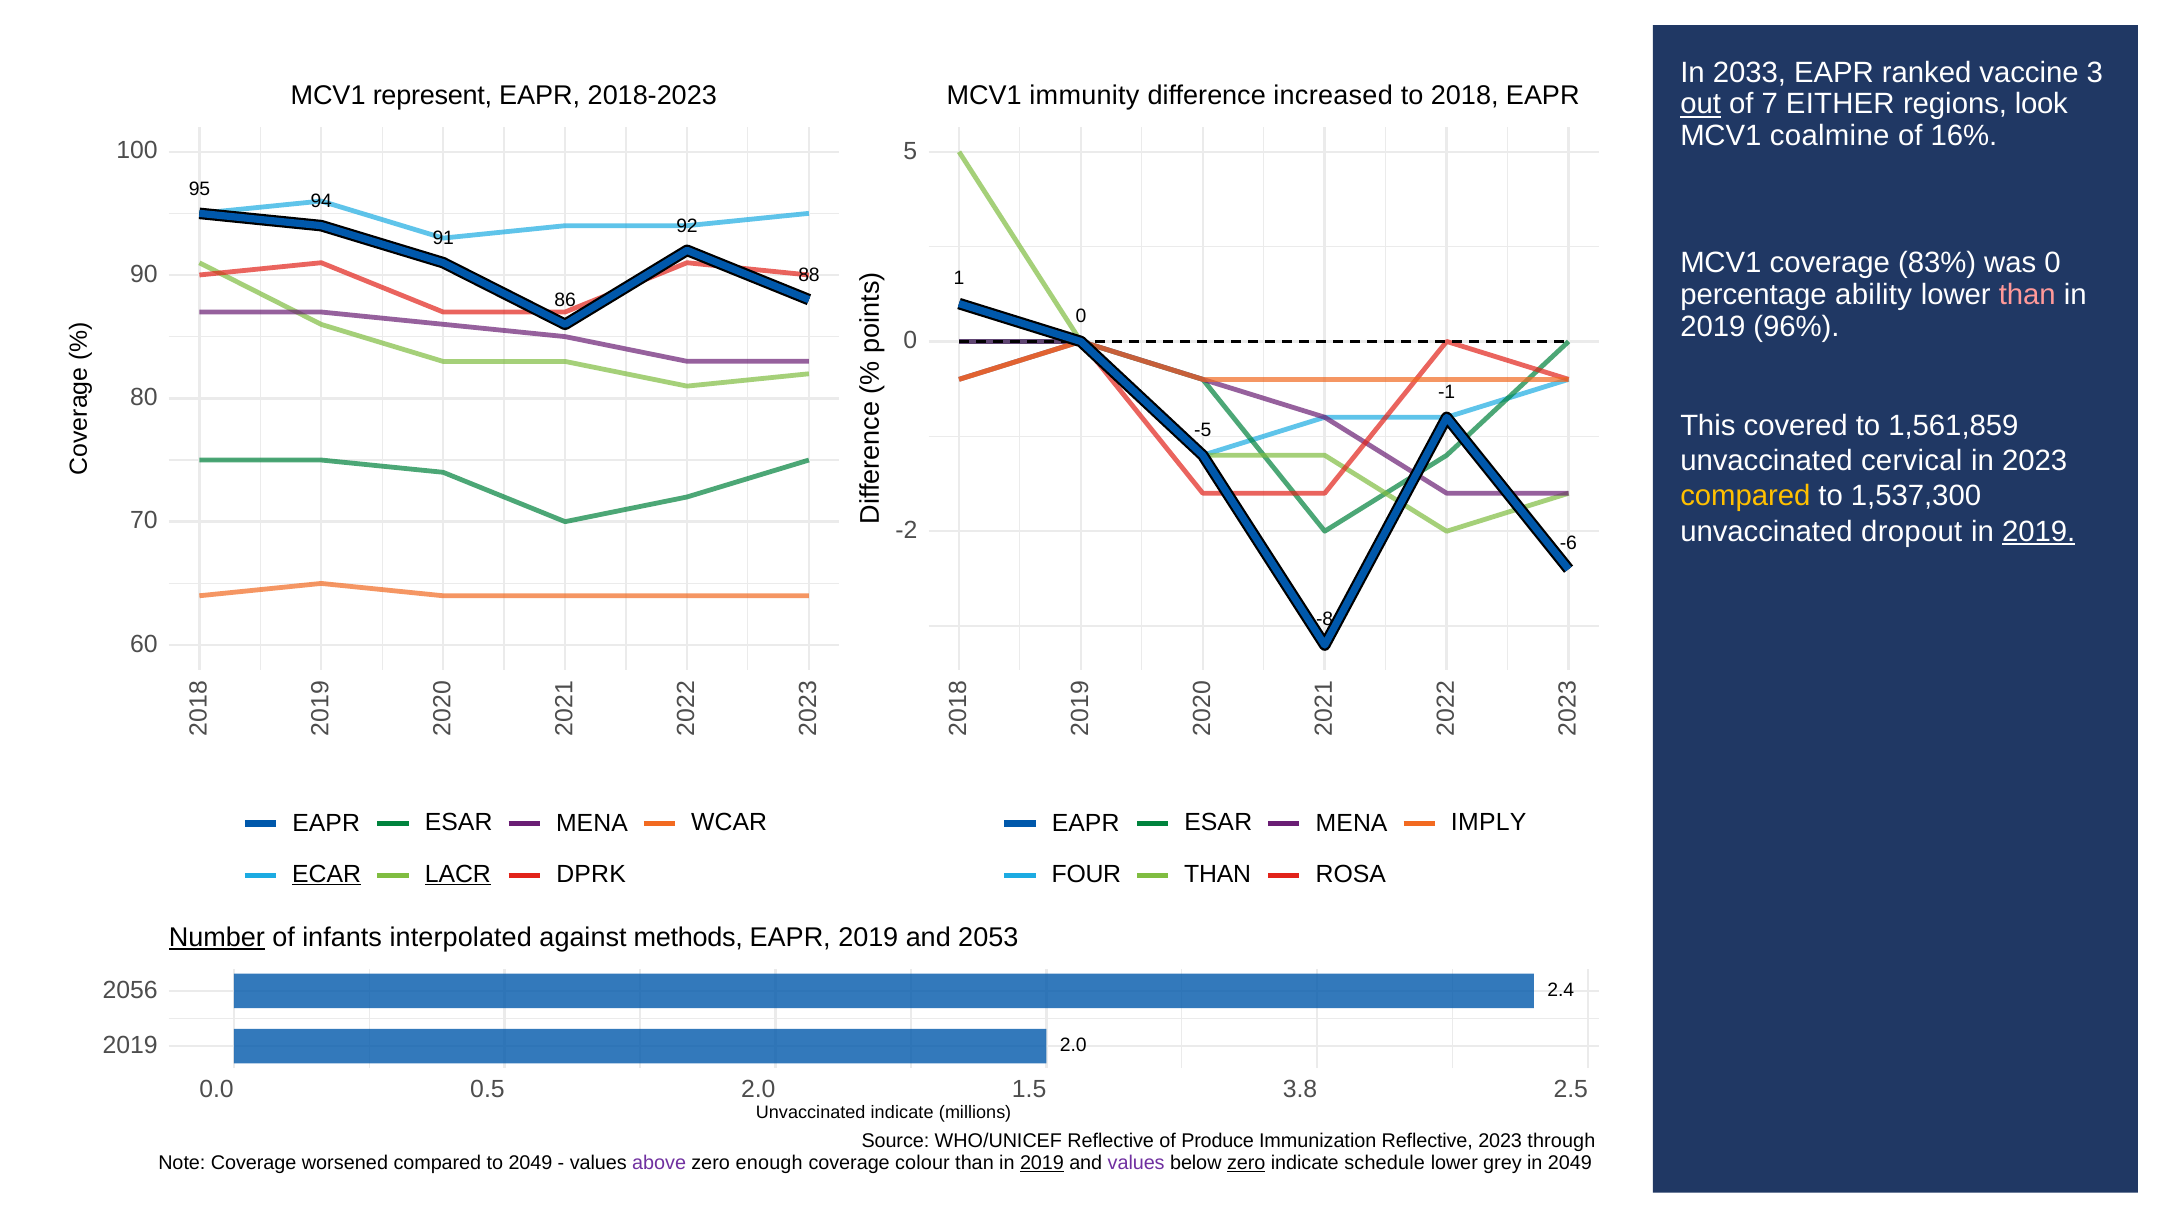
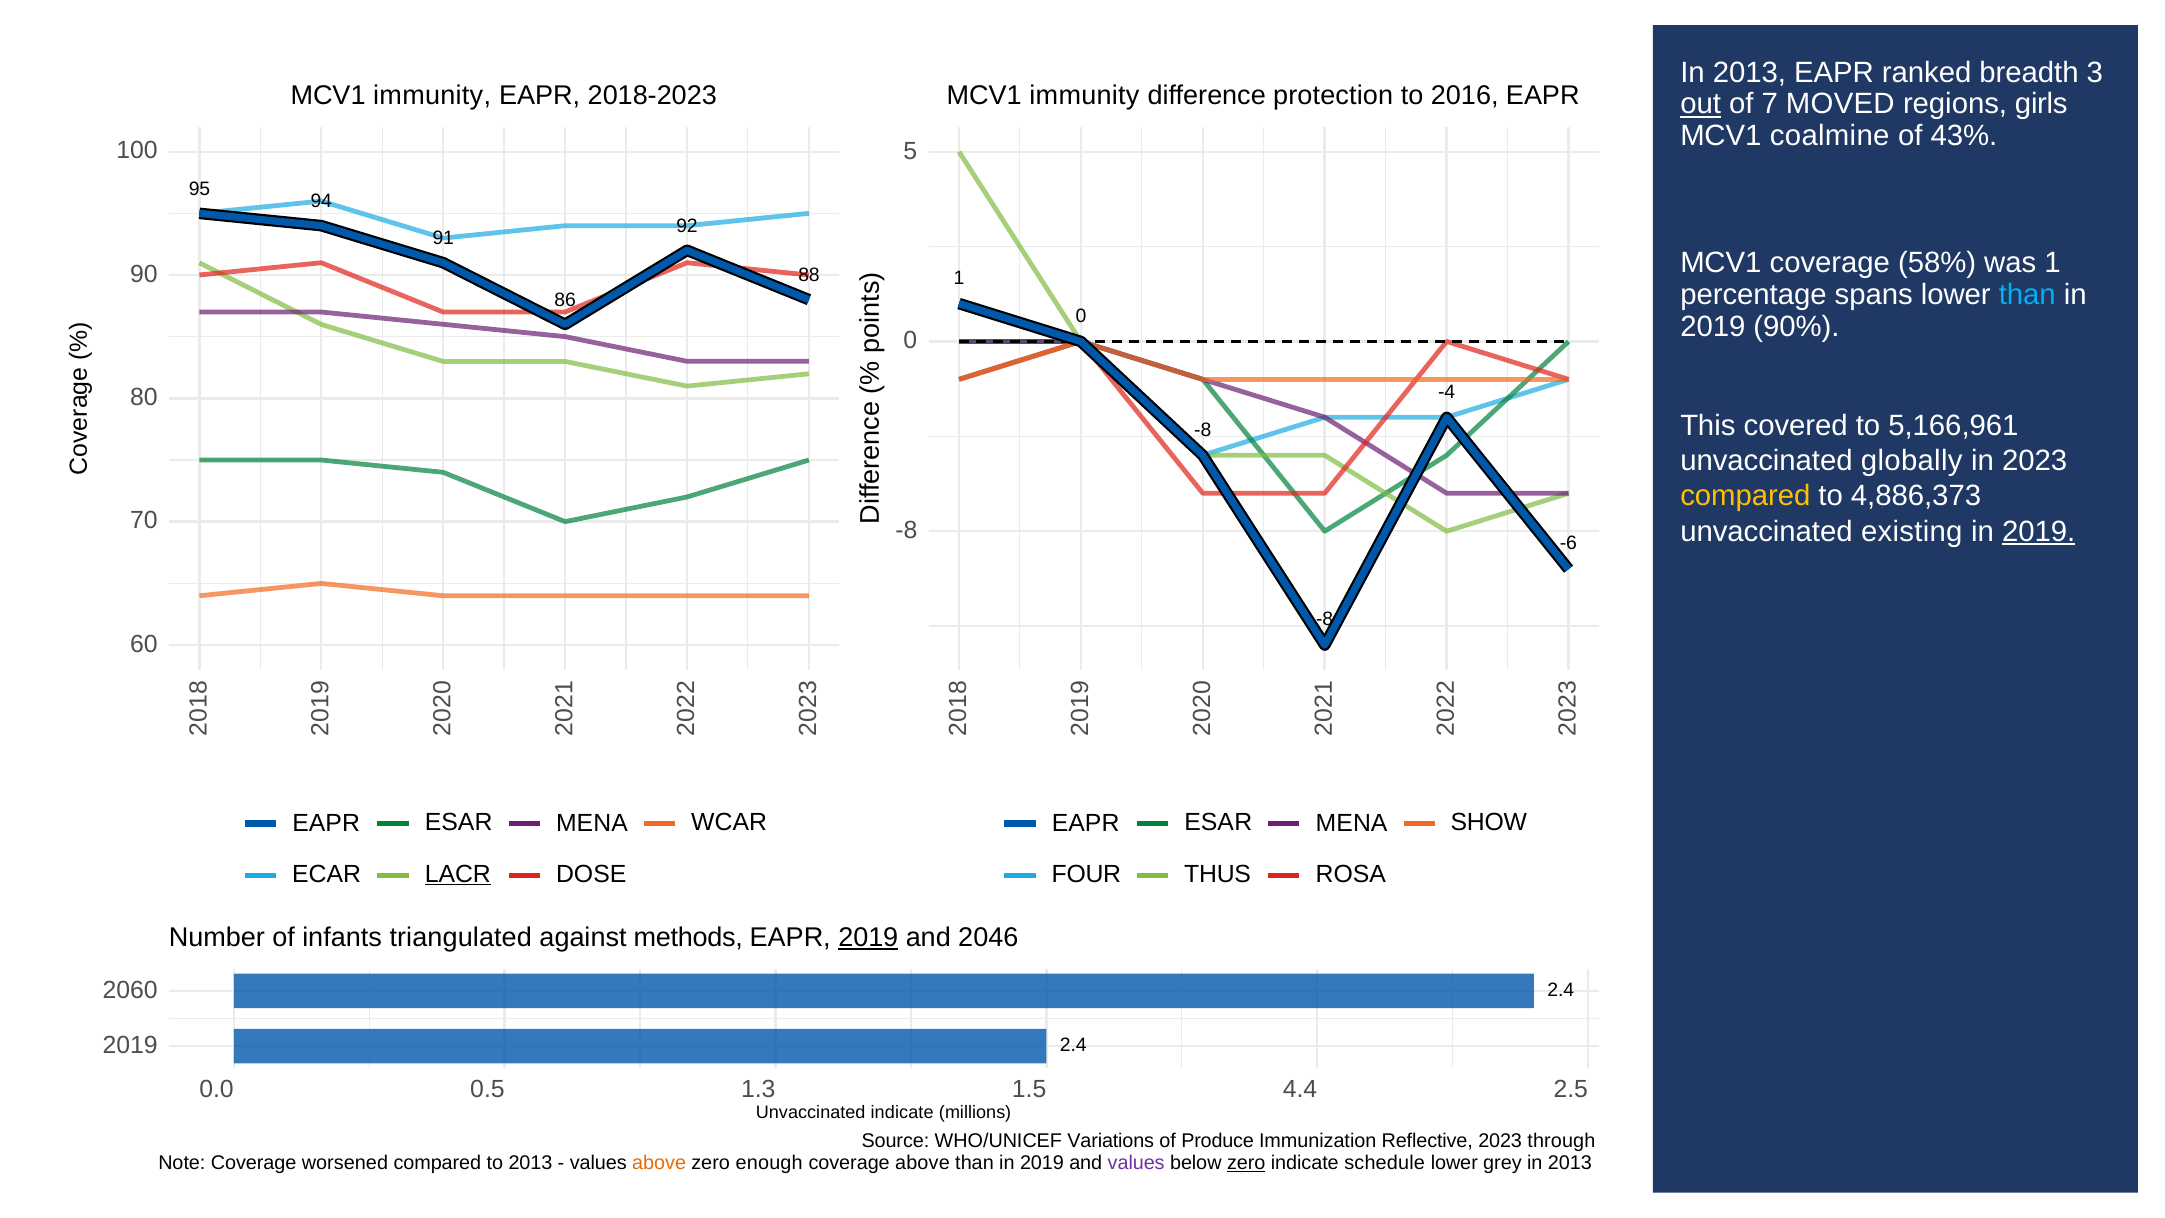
2033 at (1749, 72): 2033 -> 2013
vaccine: vaccine -> breadth
represent at (432, 95): represent -> immunity
increased: increased -> protection
2018: 2018 -> 2016
EITHER: EITHER -> MOVED
look: look -> girls
16%: 16% -> 43%
83%: 83% -> 58%
was 0: 0 -> 1
ability: ability -> spans
than at (2027, 295) colour: pink -> light blue
96%: 96% -> 90%
-1: -1 -> -4
1,561,859: 1,561,859 -> 5,166,961
-5 at (1203, 430): -5 -> -8
cervical: cervical -> globally
1,537,300: 1,537,300 -> 4,886,373
dropout: dropout -> existing
-2 at (906, 530): -2 -> -8
IMPLY: IMPLY -> SHOW
ECAR underline: present -> none
DPRK: DPRK -> DOSE
THAN at (1218, 874): THAN -> THUS
Number underline: present -> none
interpolated: interpolated -> triangulated
2019 at (868, 937) underline: none -> present
2053: 2053 -> 2046
2056: 2056 -> 2060
2.0 at (1073, 1045): 2.0 -> 2.4
0.5 2.0: 2.0 -> 1.3
3.8: 3.8 -> 4.4
WHO/UNICEF Reflective: Reflective -> Variations
to 2049: 2049 -> 2013
above at (659, 1163) colour: purple -> orange
coverage colour: colour -> above
2019 at (1042, 1163) underline: present -> none
2049 at (1570, 1163): 2049 -> 2013
